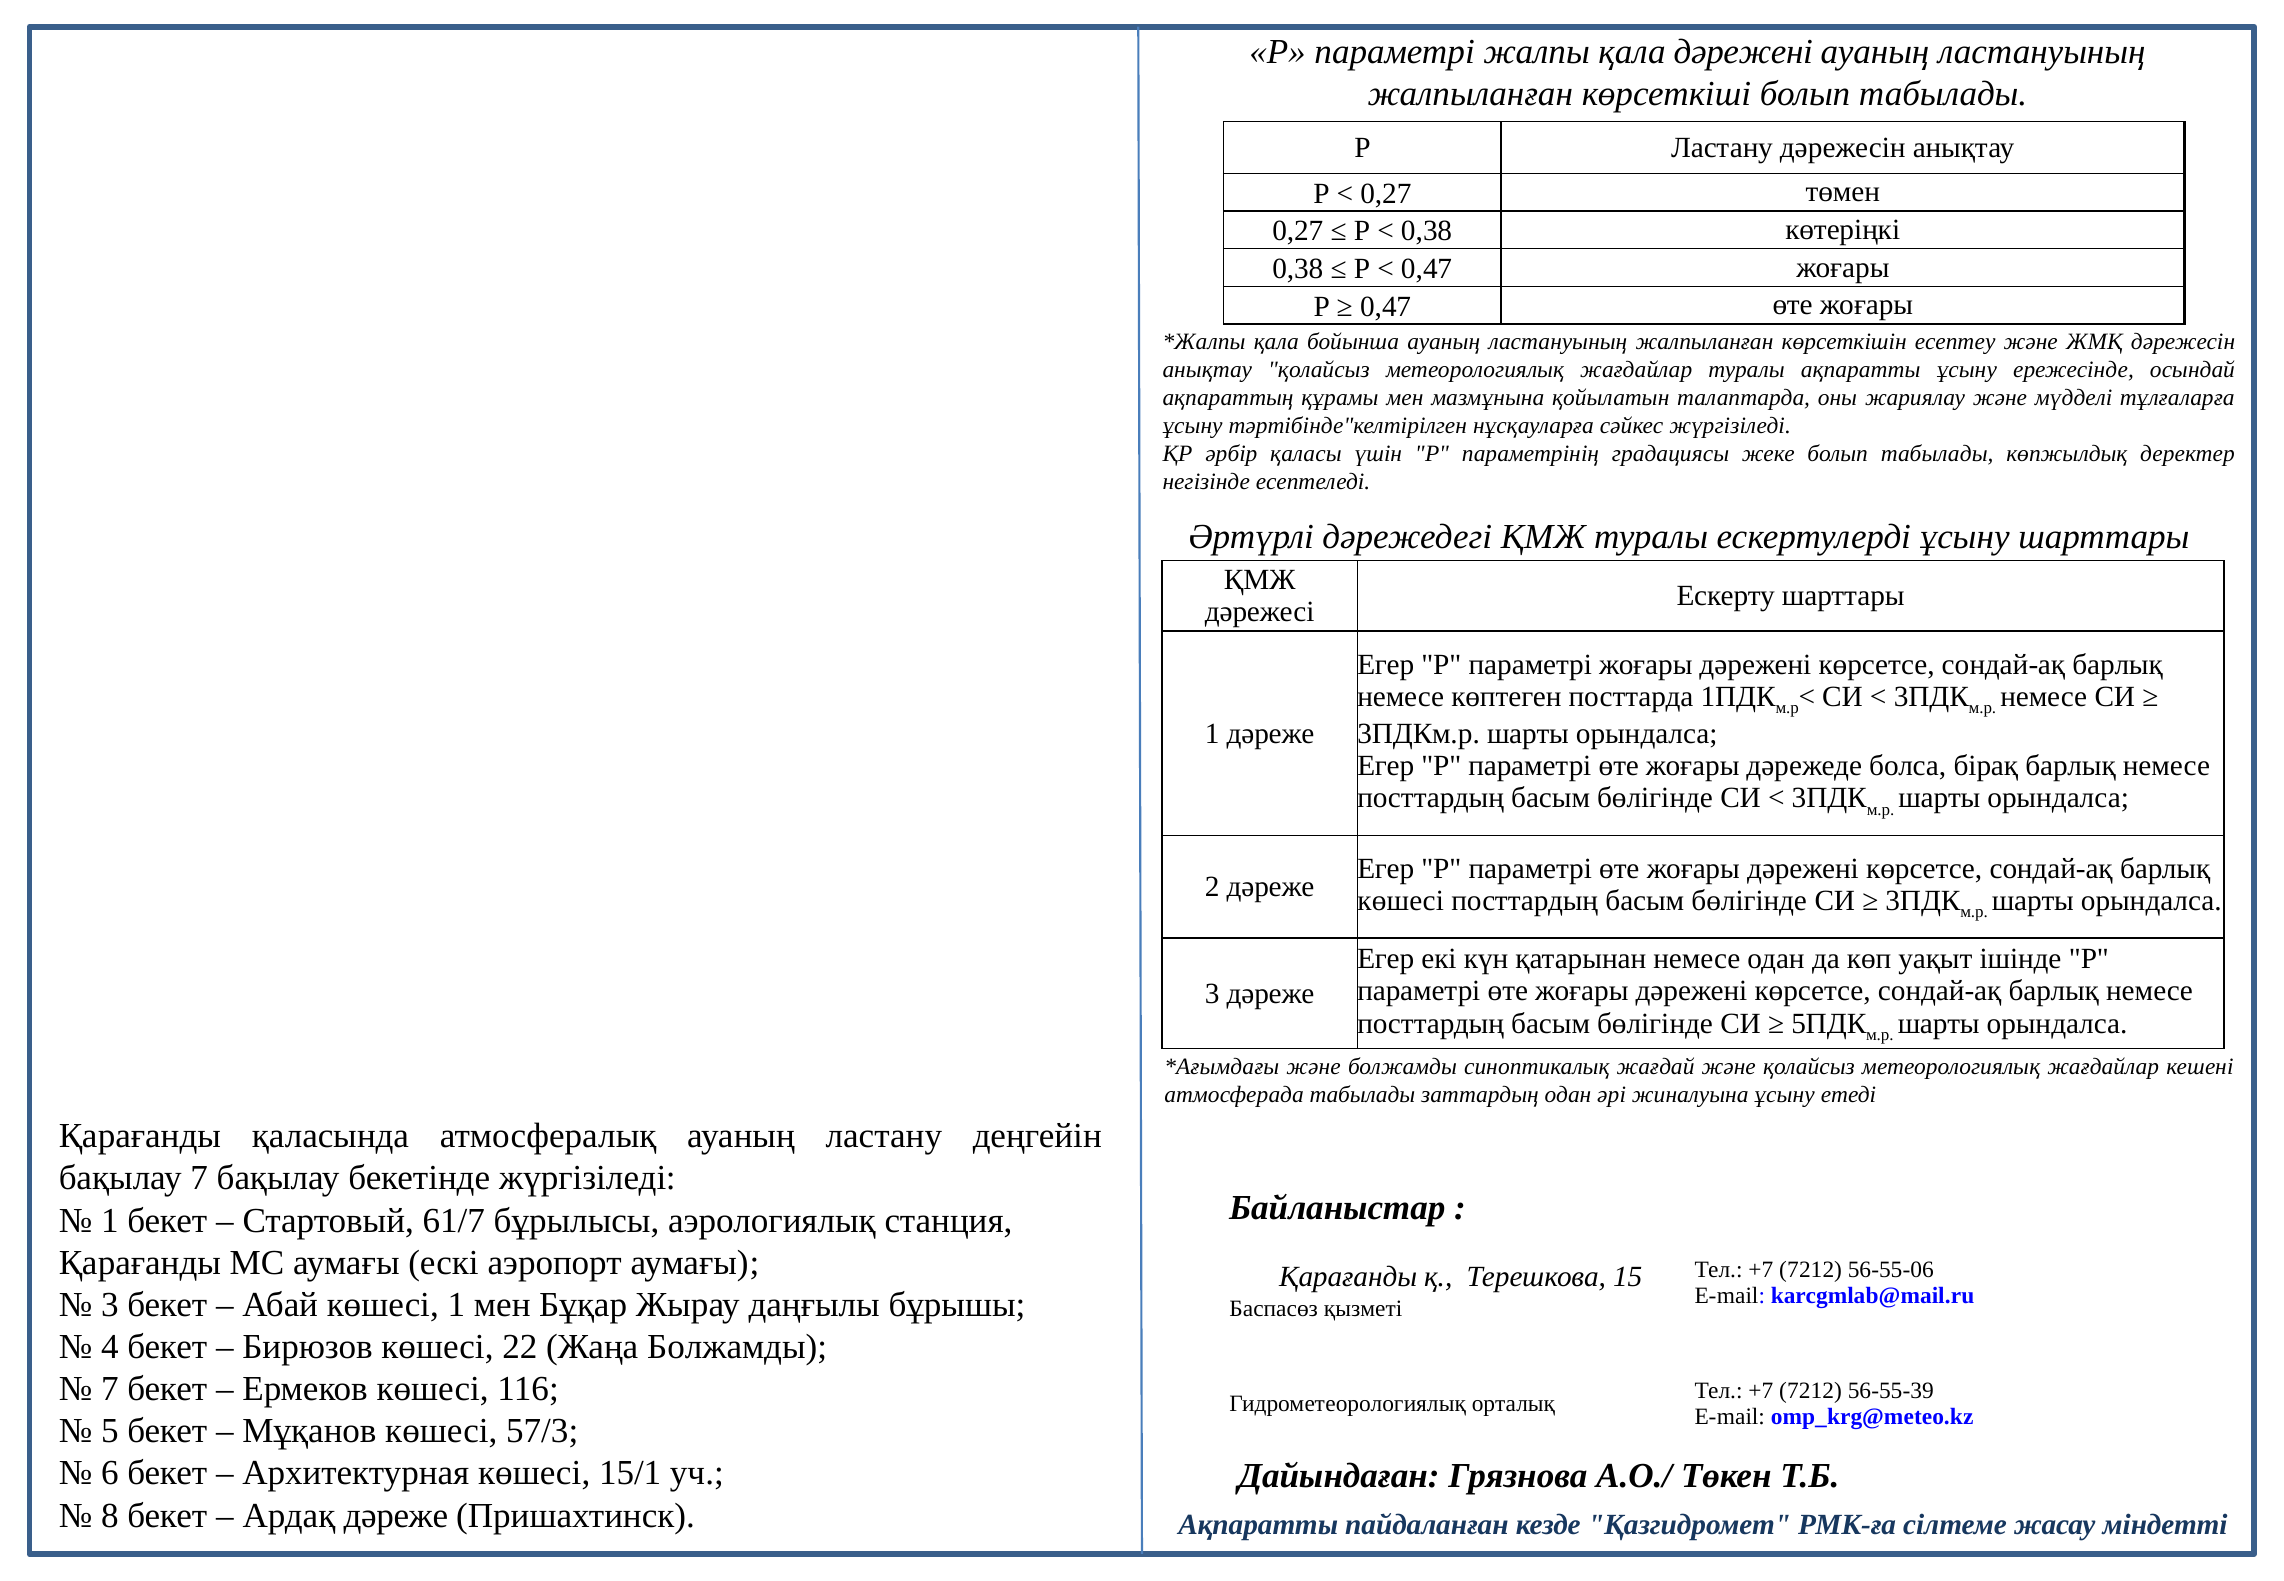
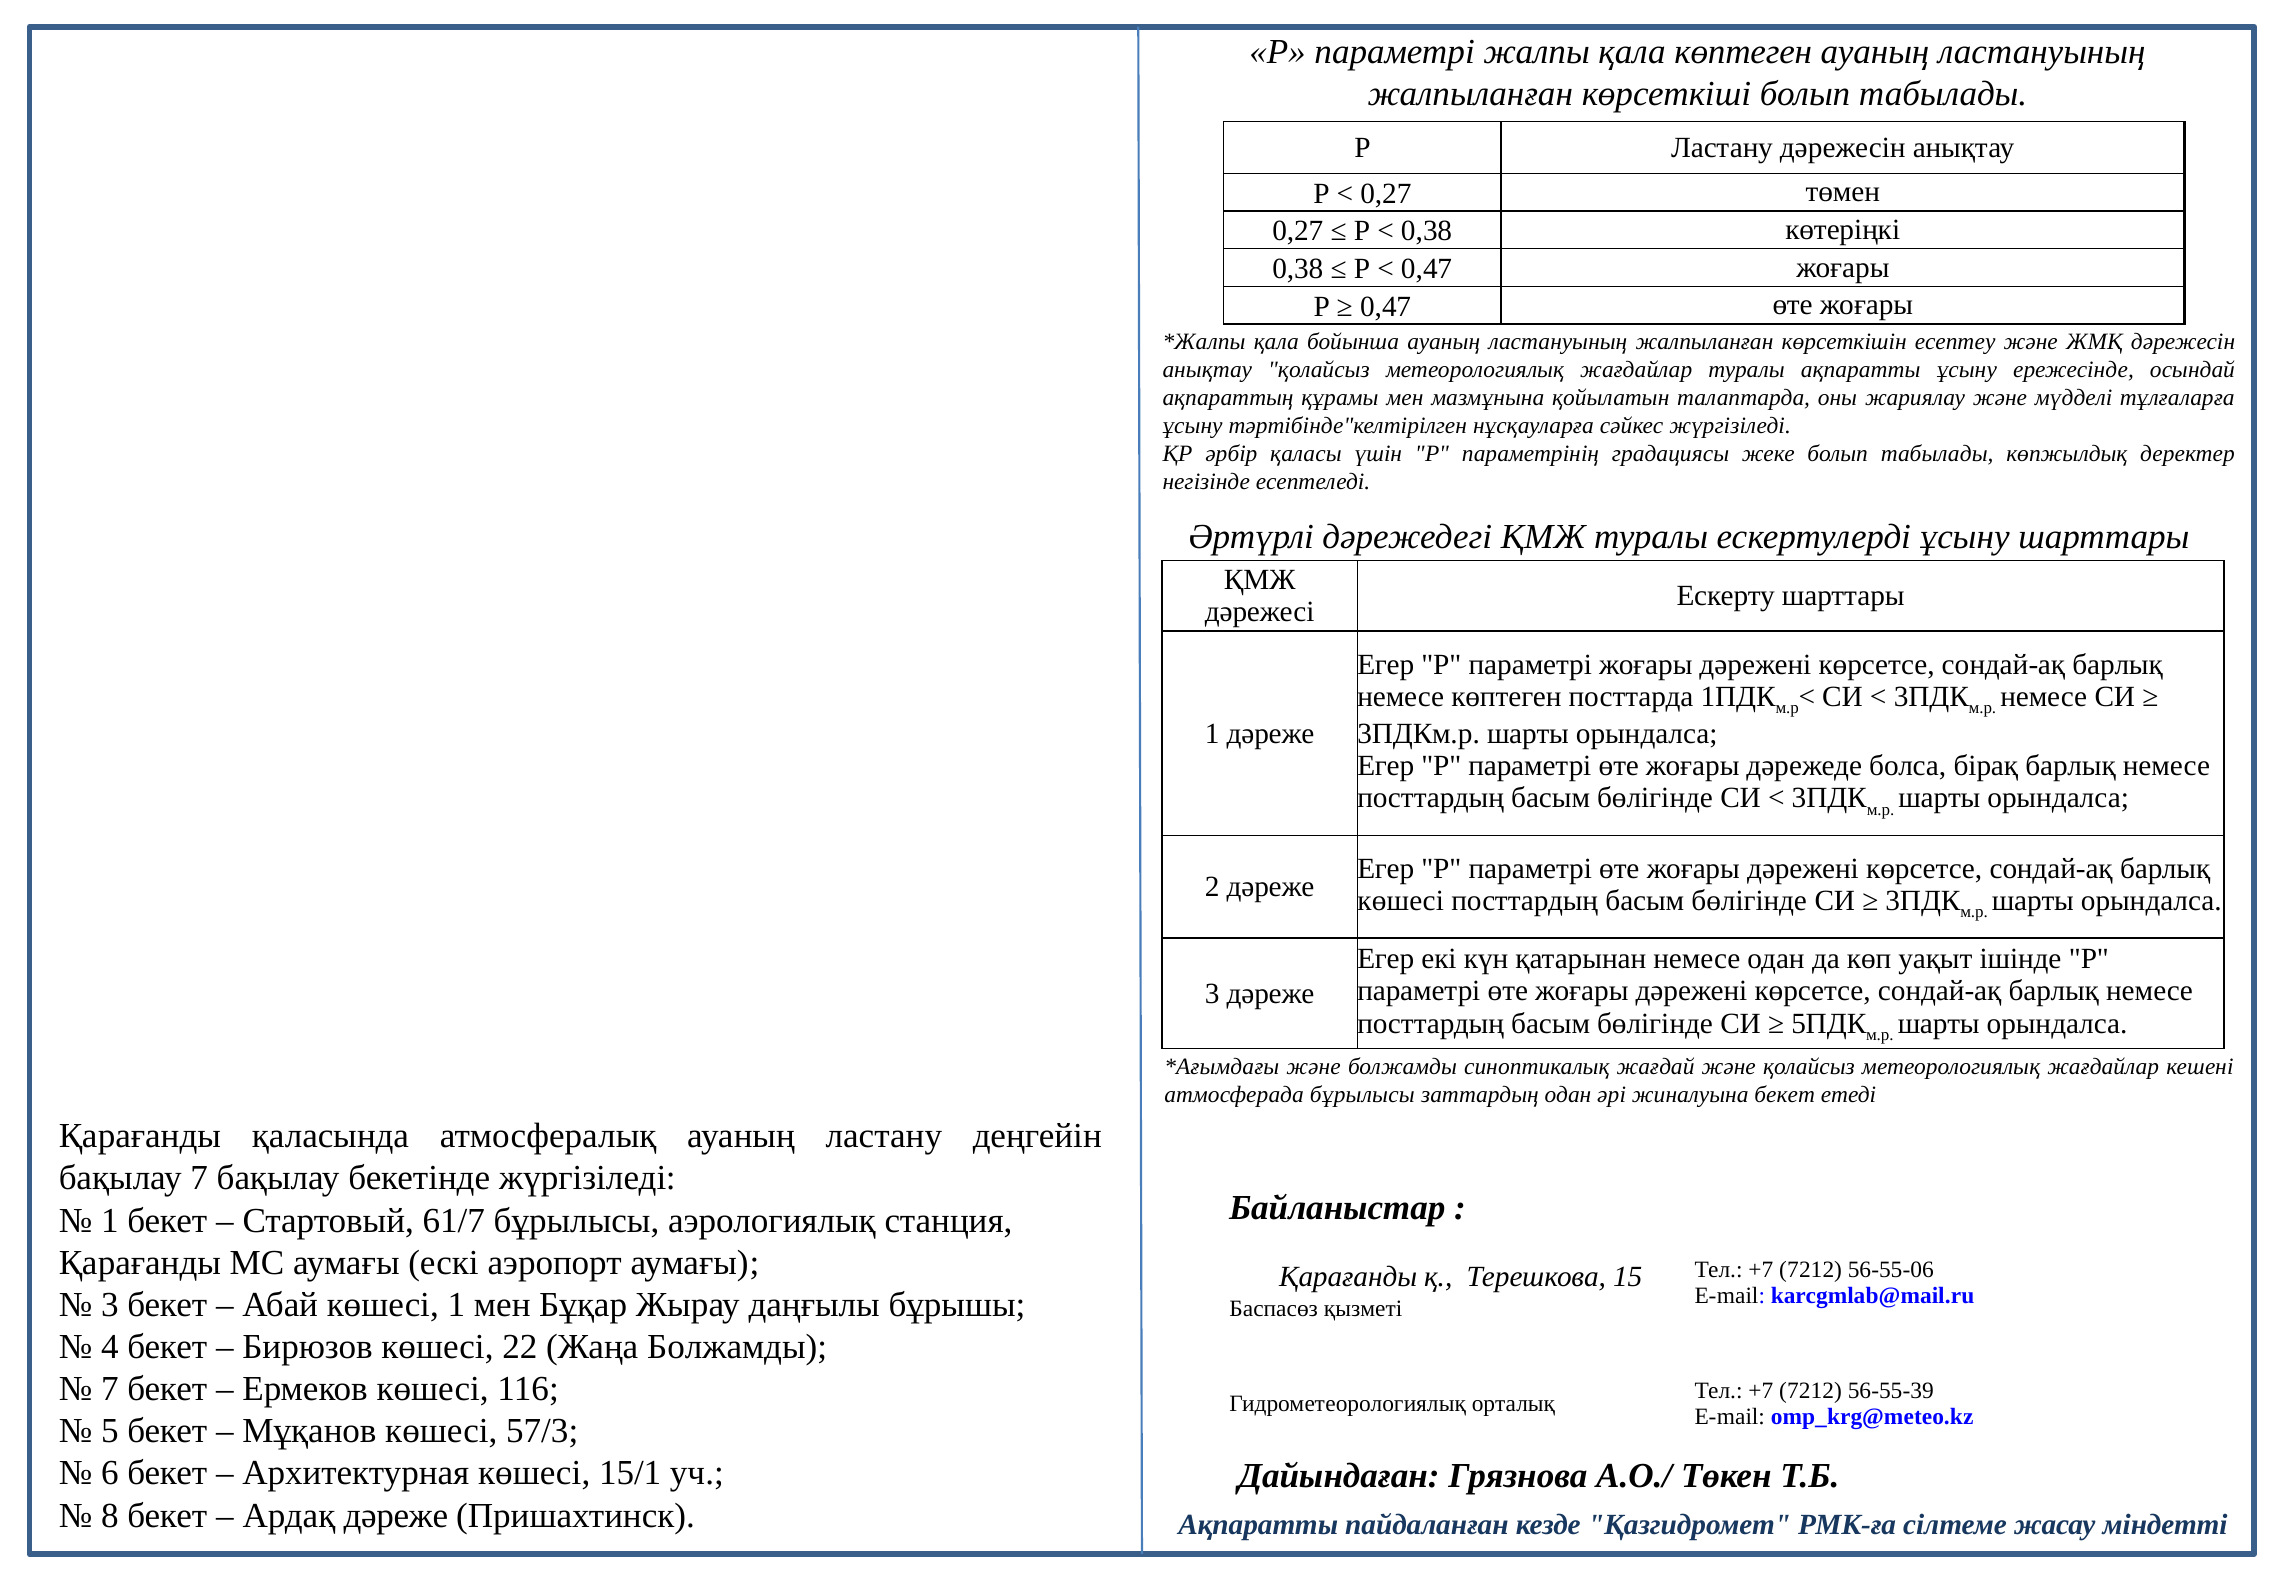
қала дәрежені: дәрежені -> көптеген
атмосферада табылады: табылады -> бұрылысы
жиналуына ұсыну: ұсыну -> бекет
